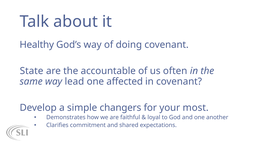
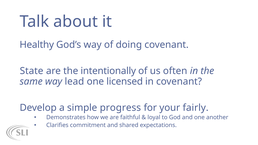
accountable: accountable -> intentionally
affected: affected -> licensed
changers: changers -> progress
most: most -> fairly
